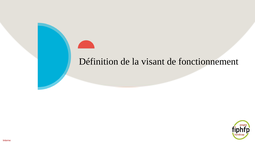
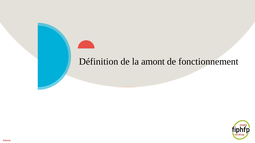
visant: visant -> amont
